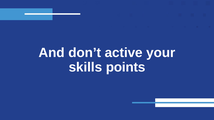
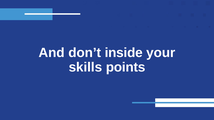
active: active -> inside
